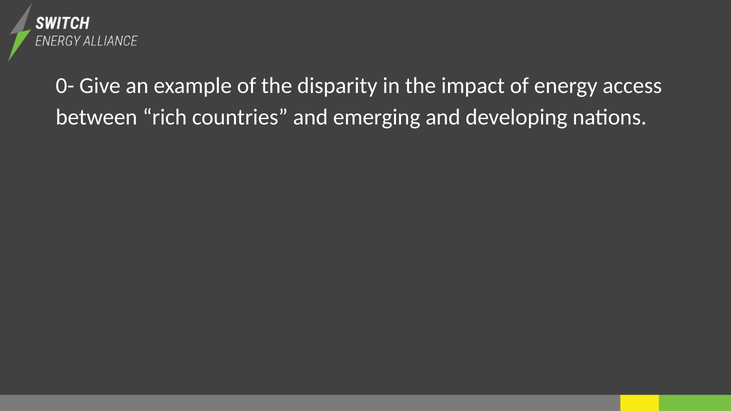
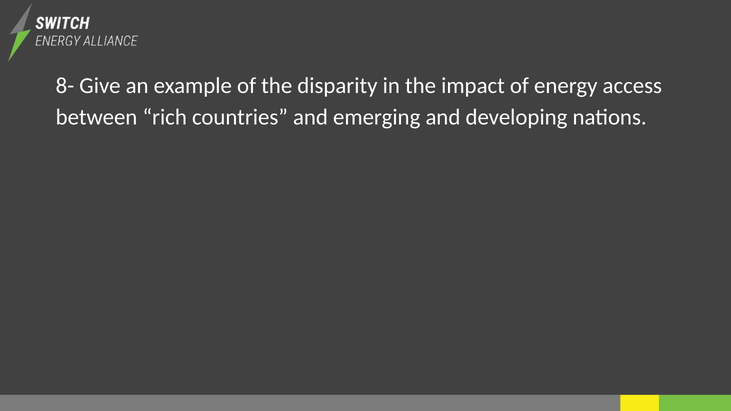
0-: 0- -> 8-
